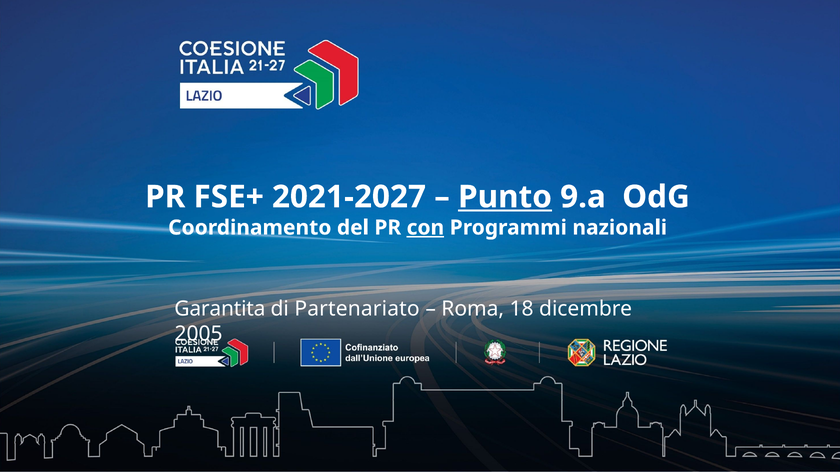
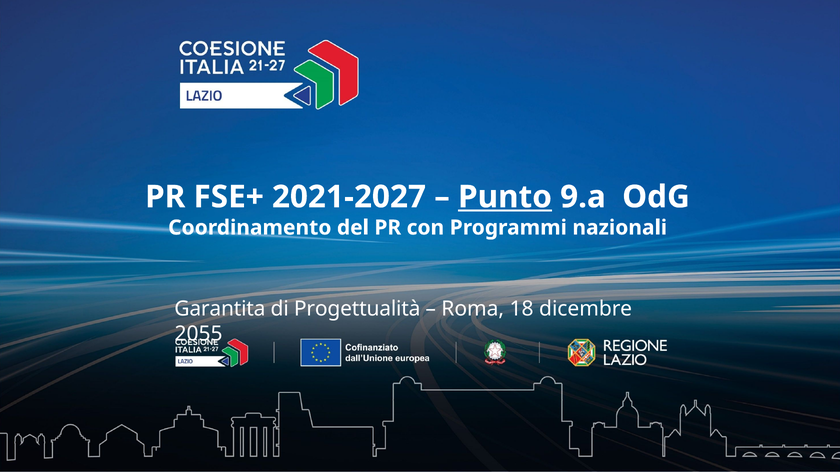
con underline: present -> none
Partenariato: Partenariato -> Progettualità
2005: 2005 -> 2055
